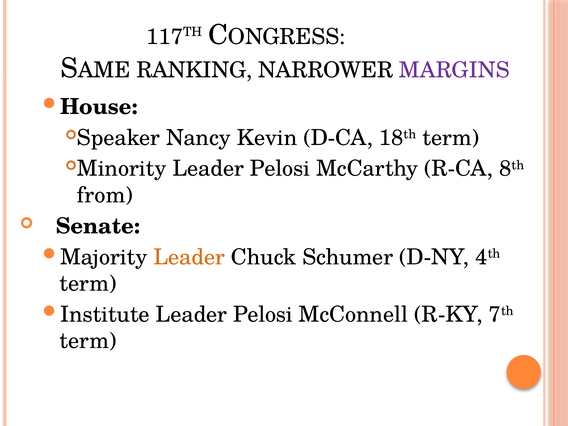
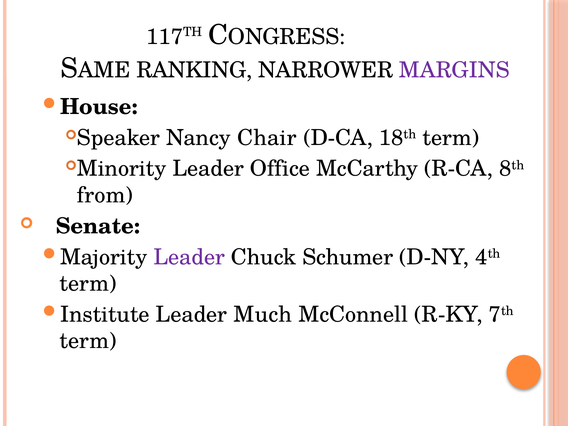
Kevin: Kevin -> Chair
Pelosi at (280, 169): Pelosi -> Office
Leader at (189, 257) colour: orange -> purple
Pelosi at (263, 315): Pelosi -> Much
